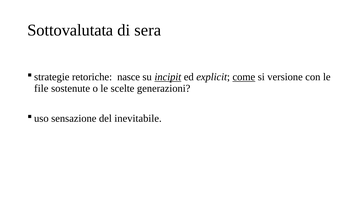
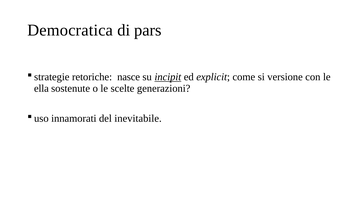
Sottovalutata: Sottovalutata -> Democratica
sera: sera -> pars
come underline: present -> none
file: file -> ella
sensazione: sensazione -> innamorati
